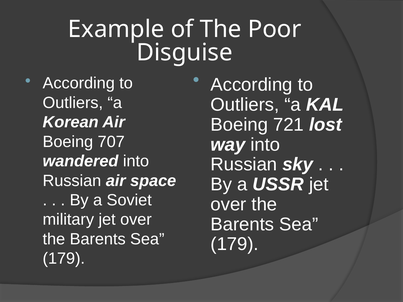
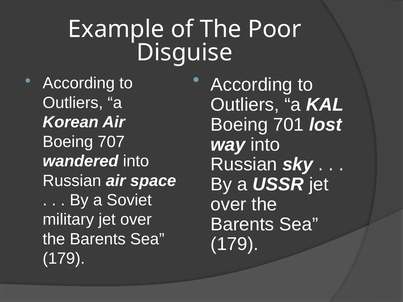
721: 721 -> 701
